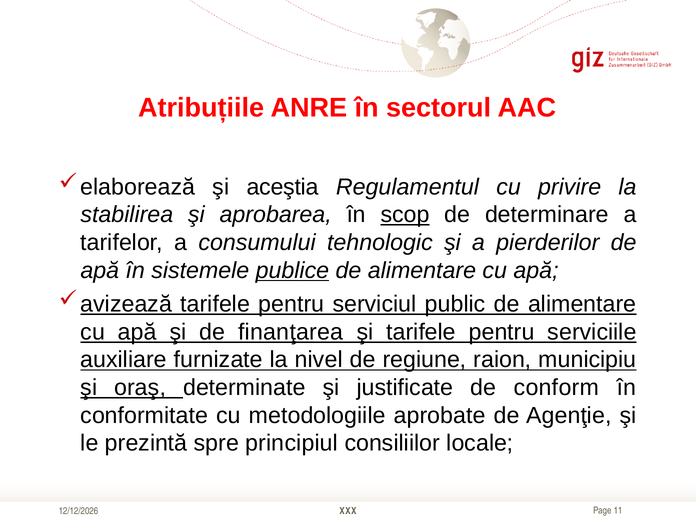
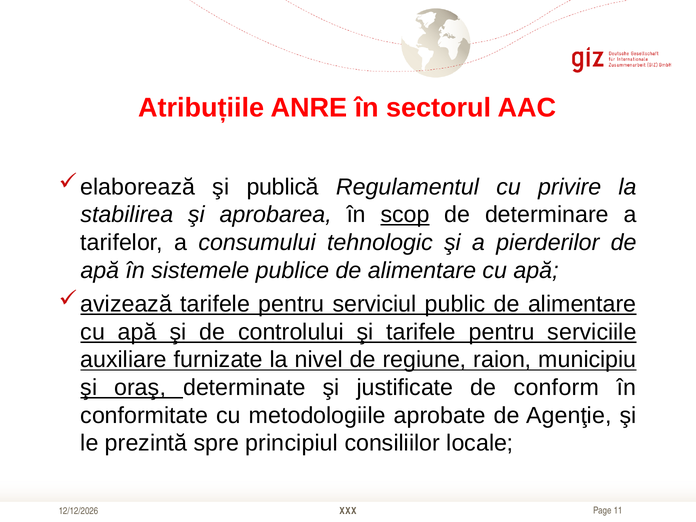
aceştia: aceştia -> publică
publice underline: present -> none
finanţarea: finanţarea -> controlului
